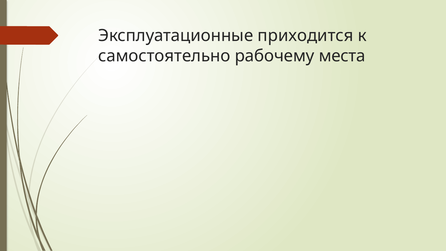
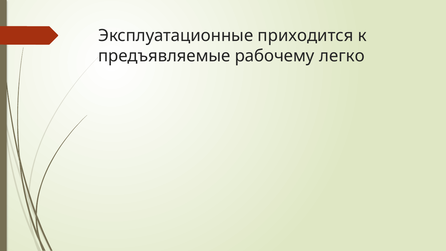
самостоятельно: самостоятельно -> предъявляемые
места: места -> легко
